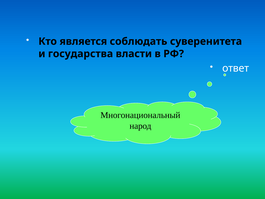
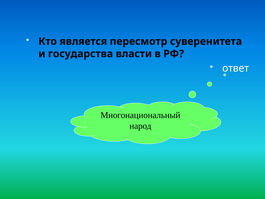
соблюдать: соблюдать -> пересмотр
